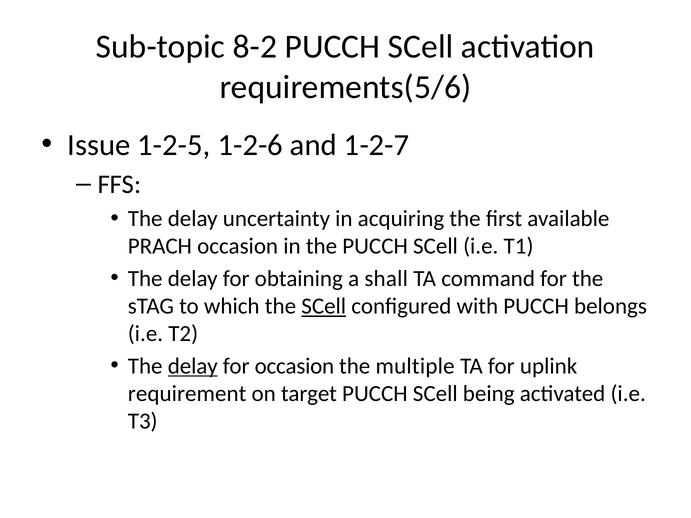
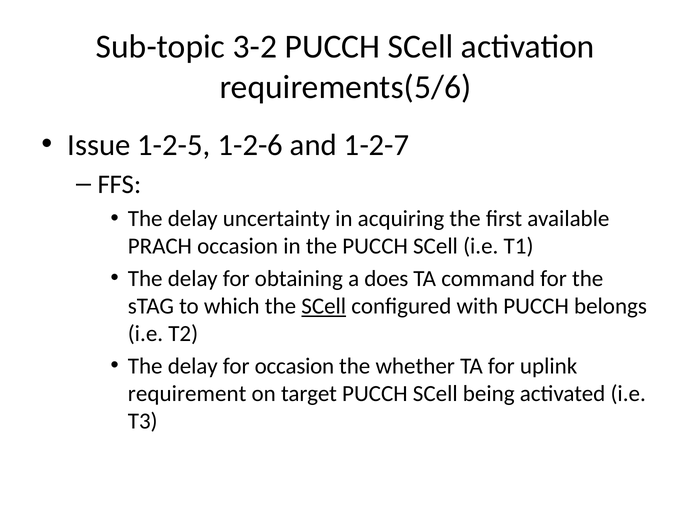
8-2: 8-2 -> 3-2
shall: shall -> does
delay at (193, 366) underline: present -> none
multiple: multiple -> whether
